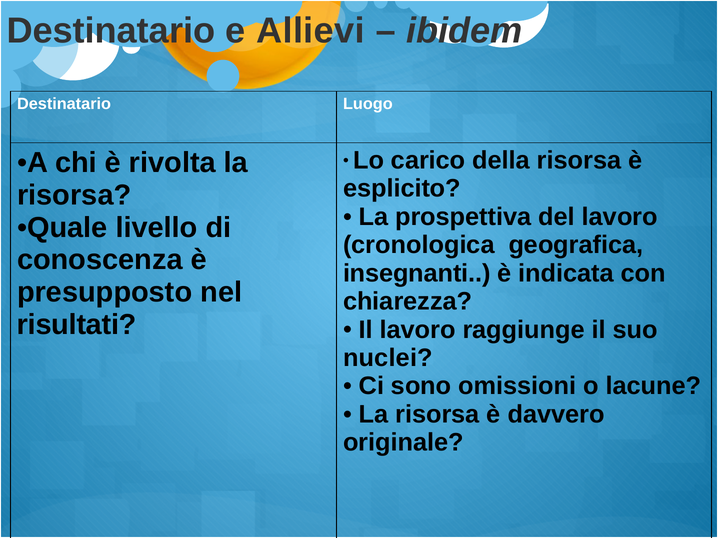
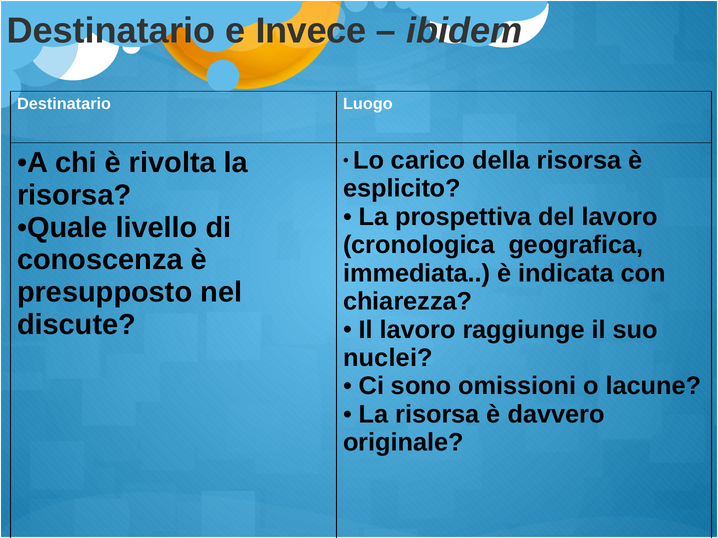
Allievi: Allievi -> Invece
insegnanti: insegnanti -> immediata
risultati: risultati -> discute
